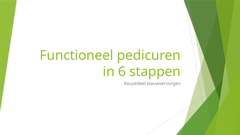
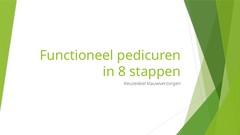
6: 6 -> 8
